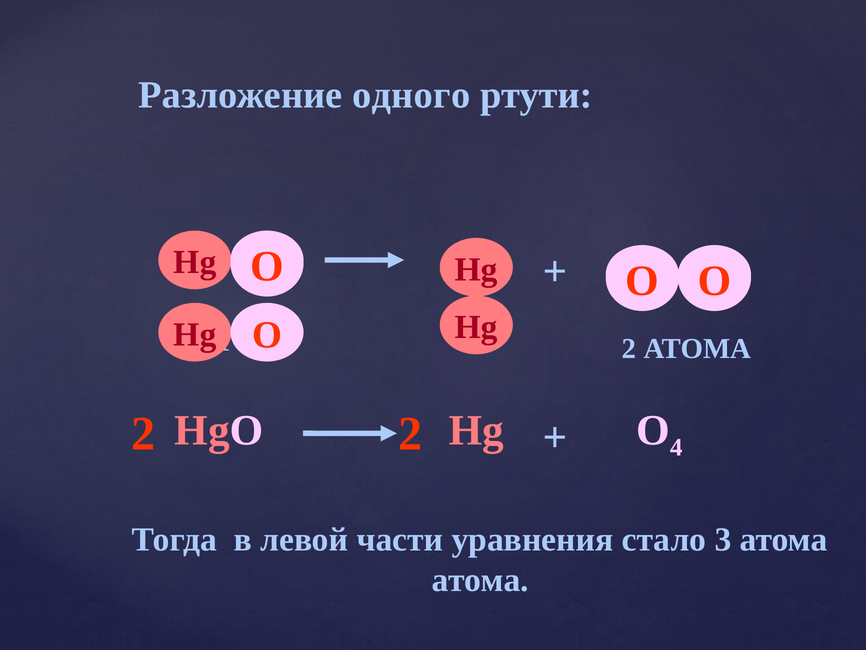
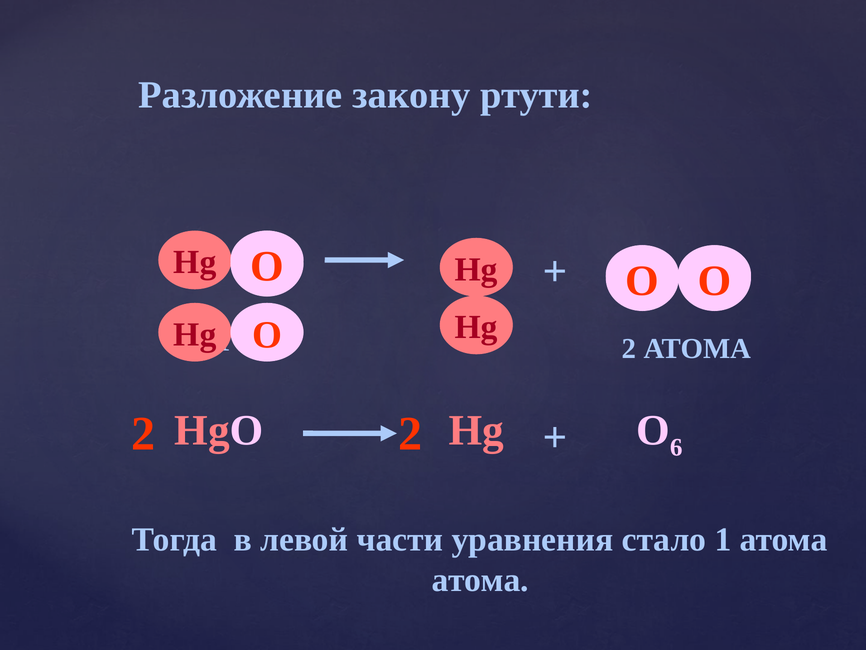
одного: одного -> закону
4: 4 -> 6
стало 3: 3 -> 1
